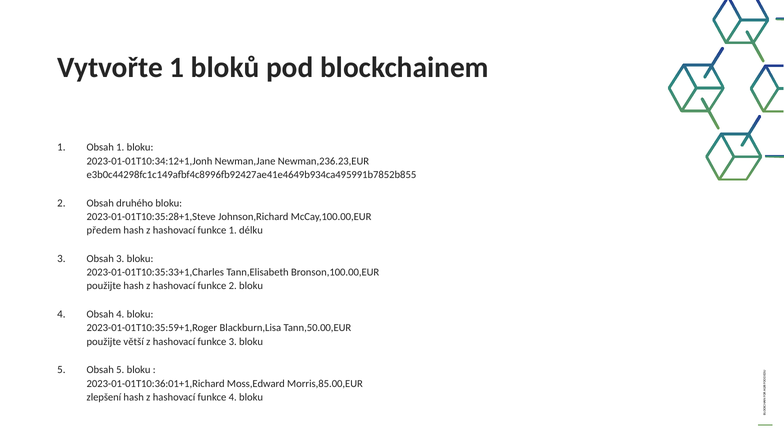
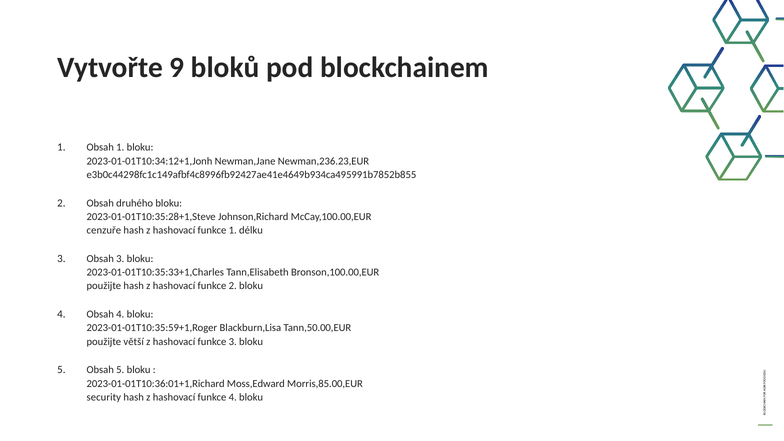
Vytvořte 1: 1 -> 9
předem: předem -> cenzuře
zlepšení: zlepšení -> security
